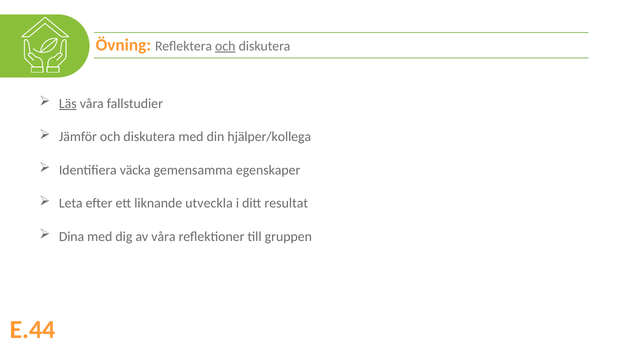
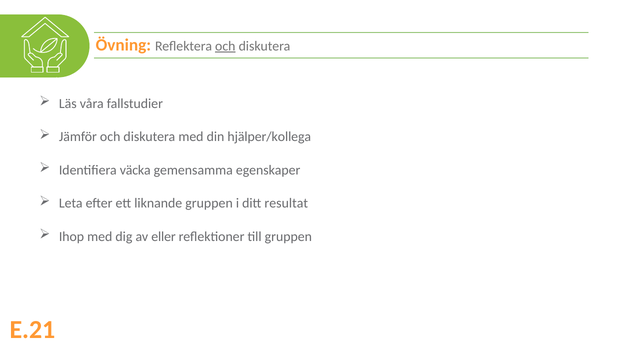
Läs underline: present -> none
liknande utveckla: utveckla -> gruppen
Dina: Dina -> Ihop
av våra: våra -> eller
E.44: E.44 -> E.21
